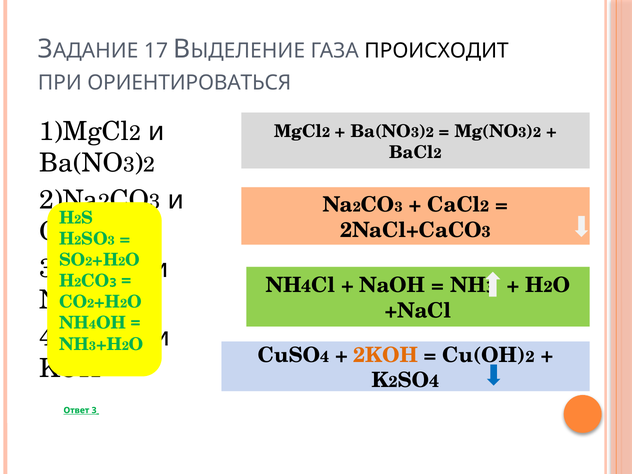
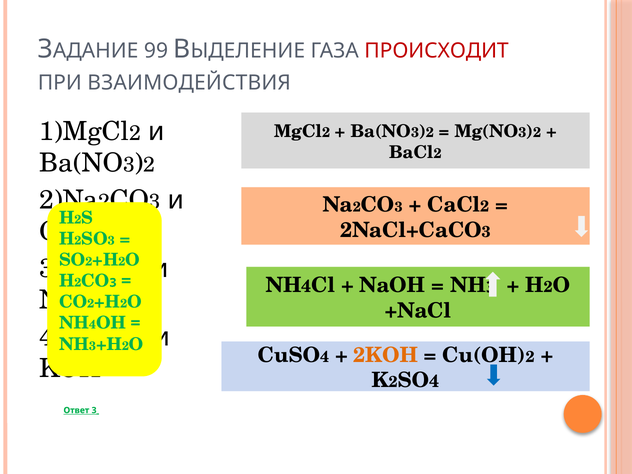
17: 17 -> 99
ПРОИСХОДИТ colour: black -> red
ОРИЕНТИРОВАТЬСЯ: ОРИЕНТИРОВАТЬСЯ -> ВЗАИМОДЕЙСТВИЯ
